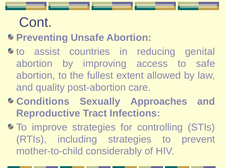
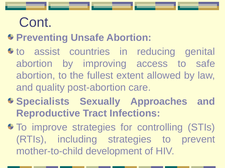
Conditions: Conditions -> Specialists
considerably: considerably -> development
